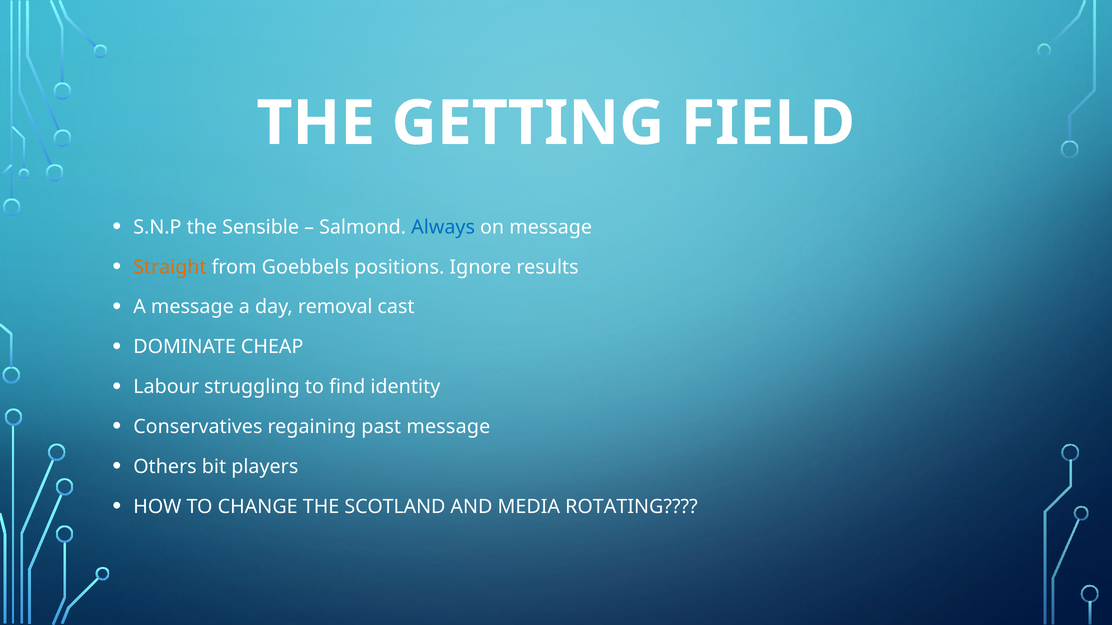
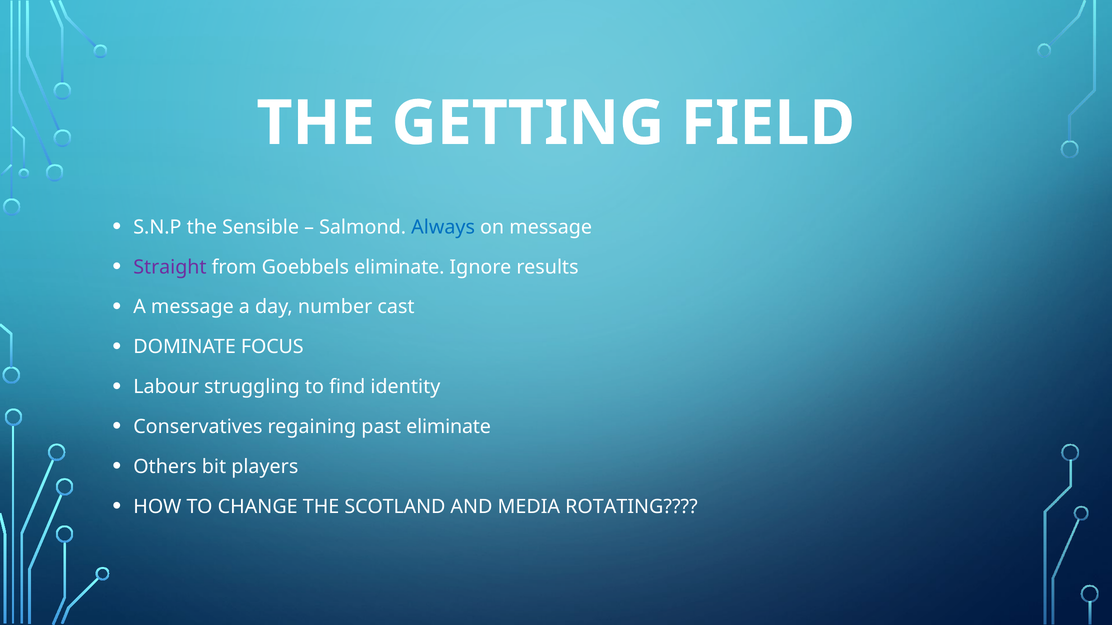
Straight colour: orange -> purple
Goebbels positions: positions -> eliminate
removal: removal -> number
CHEAP: CHEAP -> FOCUS
past message: message -> eliminate
